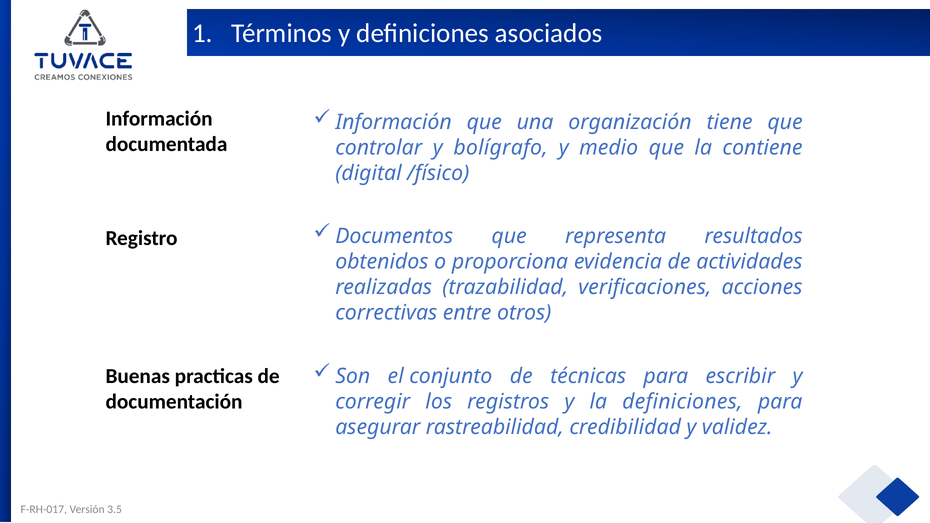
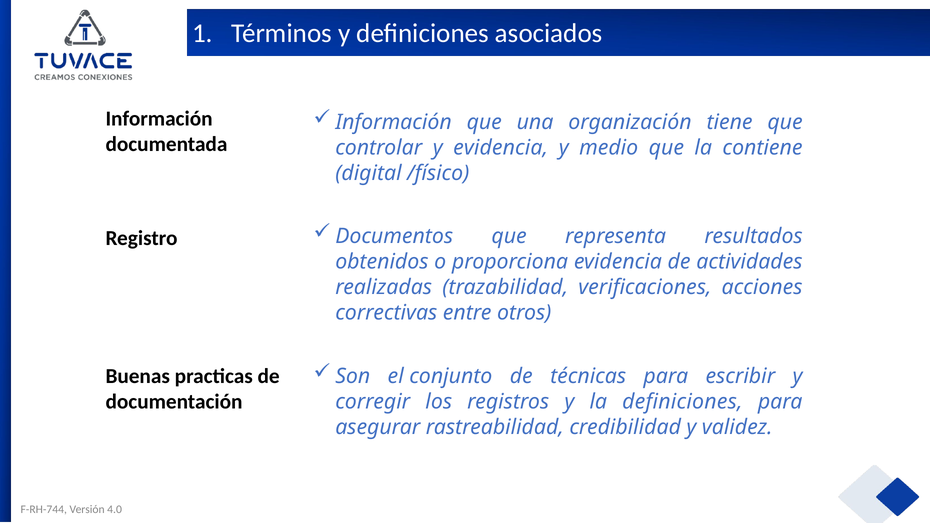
y bolígrafo: bolígrafo -> evidencia
F-RH-017: F-RH-017 -> F-RH-744
3.5: 3.5 -> 4.0
